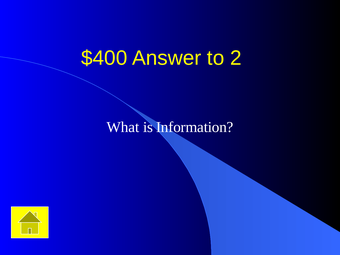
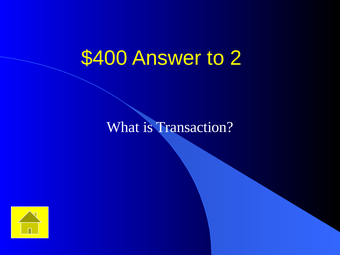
Information: Information -> Transaction
